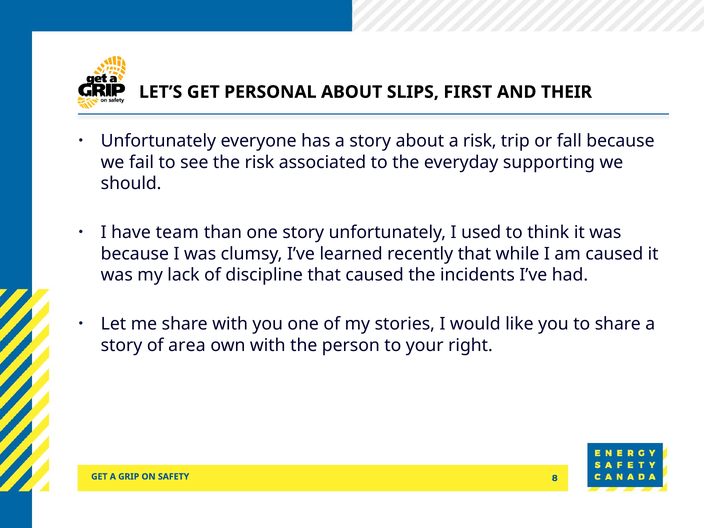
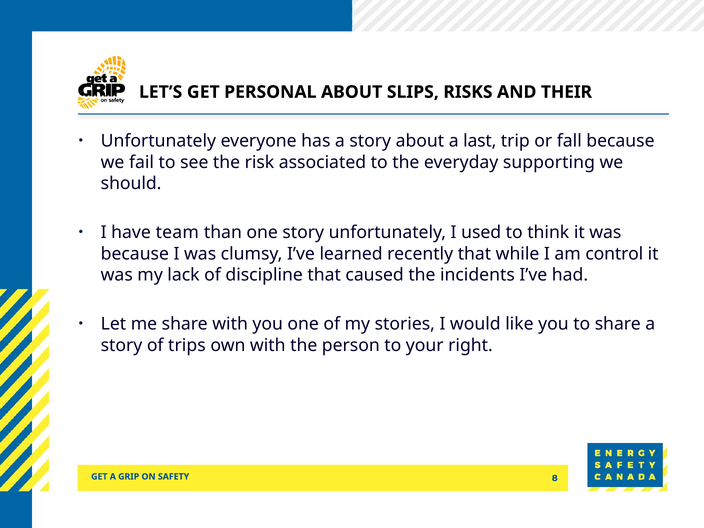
FIRST: FIRST -> RISKS
a risk: risk -> last
am caused: caused -> control
area: area -> trips
